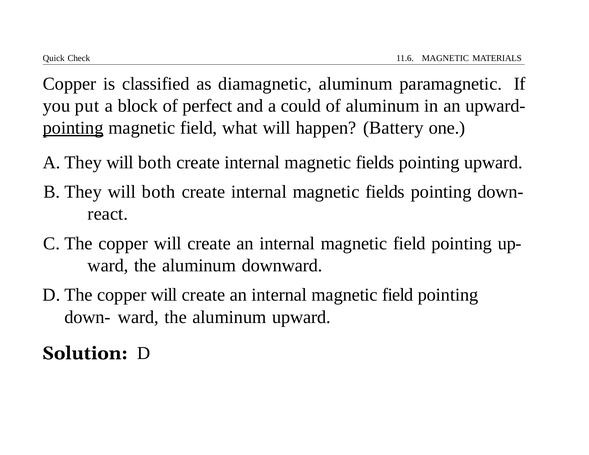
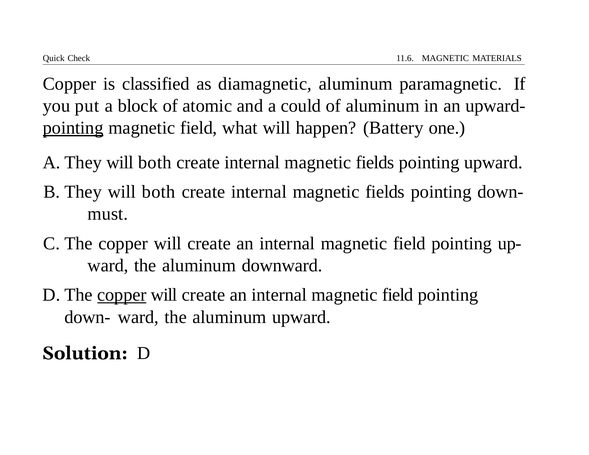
perfect: perfect -> atomic
react: react -> must
copper at (122, 295) underline: none -> present
